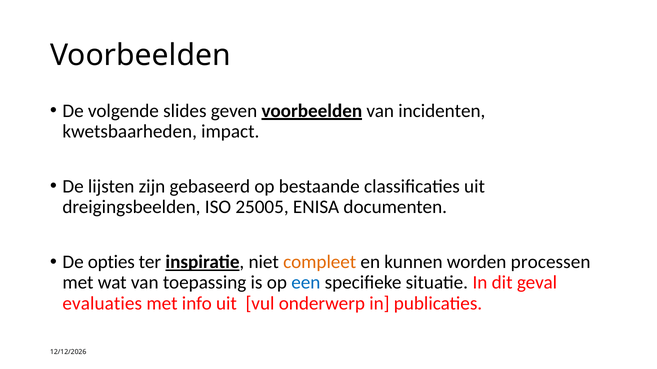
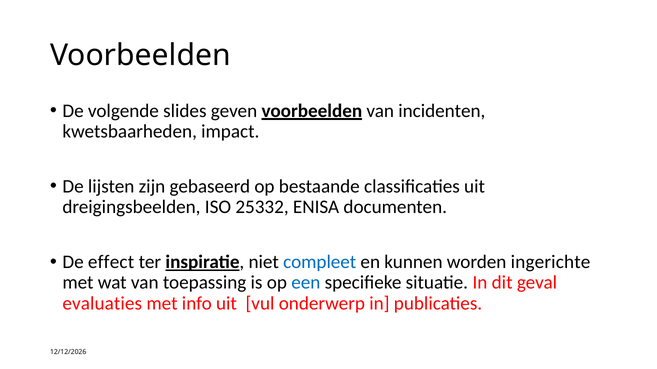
25005: 25005 -> 25332
opties: opties -> effect
compleet colour: orange -> blue
processen: processen -> ingerichte
